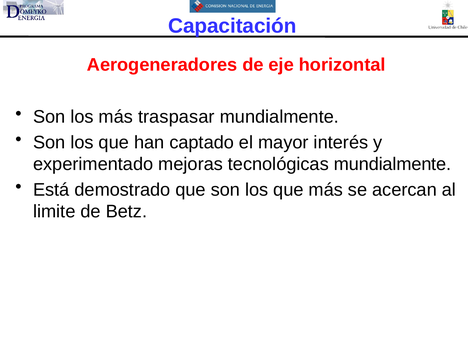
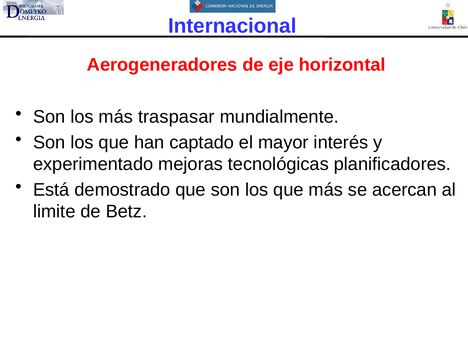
Capacitación: Capacitación -> Internacional
tecnológicas mundialmente: mundialmente -> planificadores
